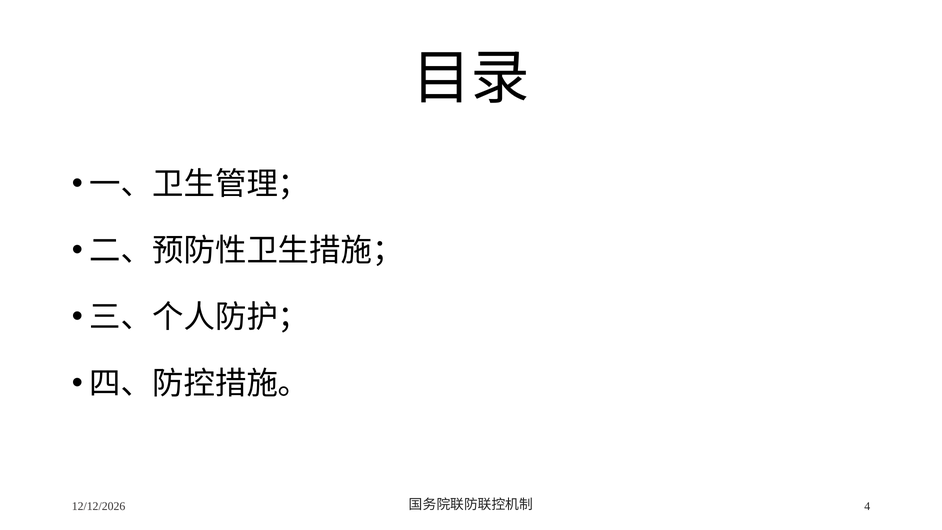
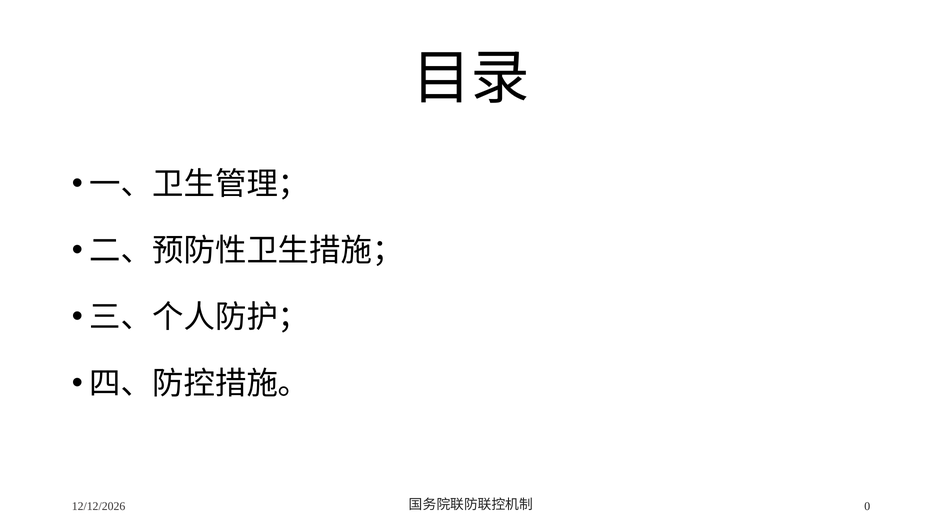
4: 4 -> 0
